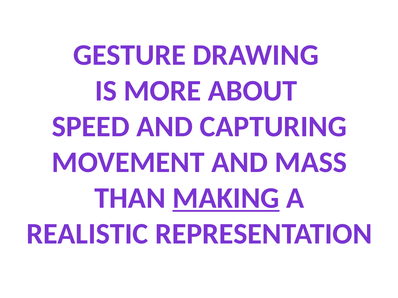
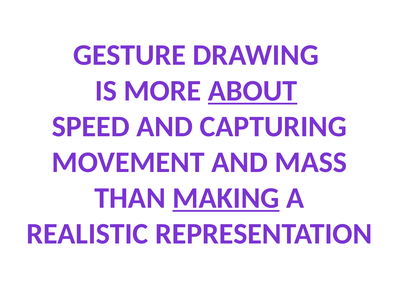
ABOUT underline: none -> present
